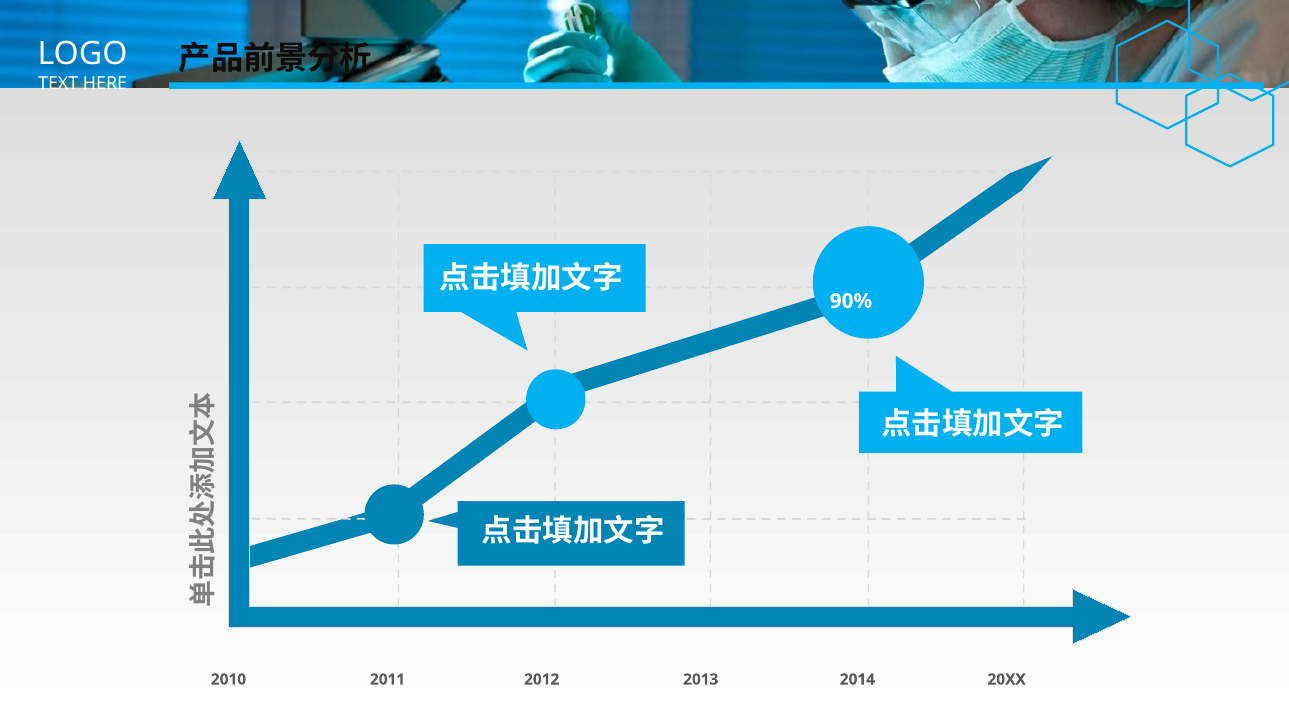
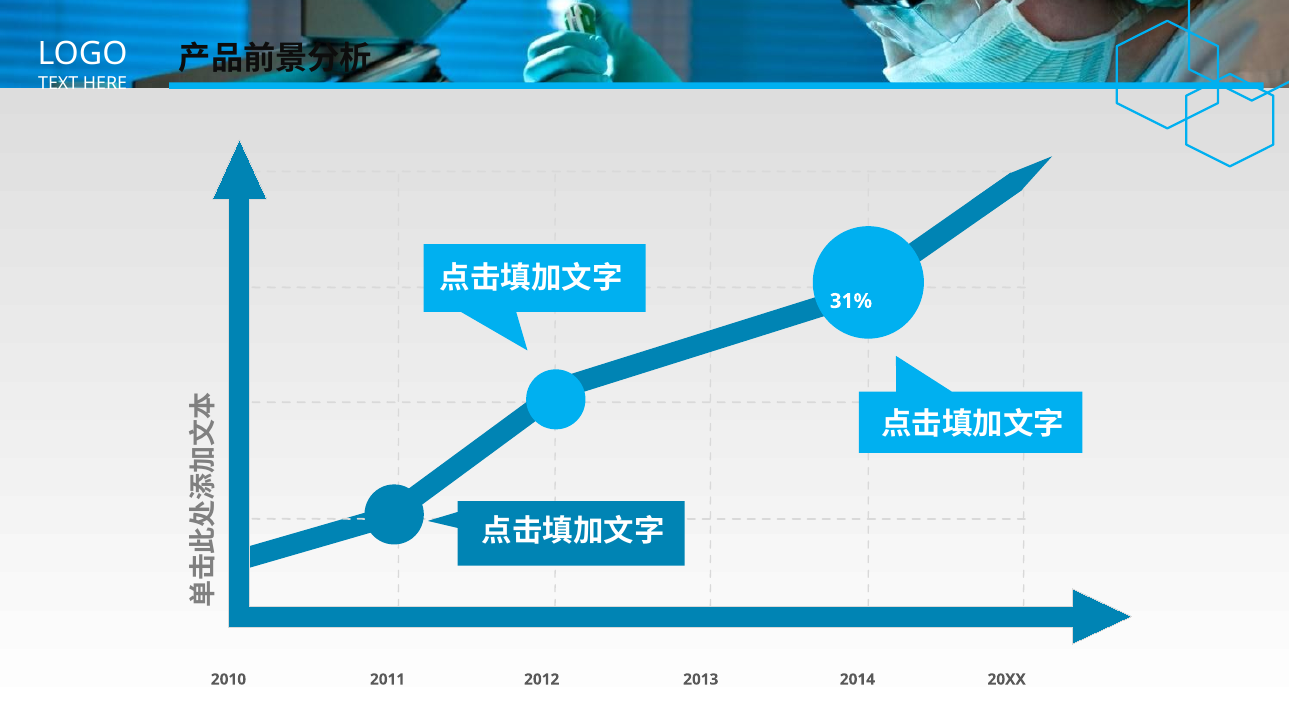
90%: 90% -> 31%
